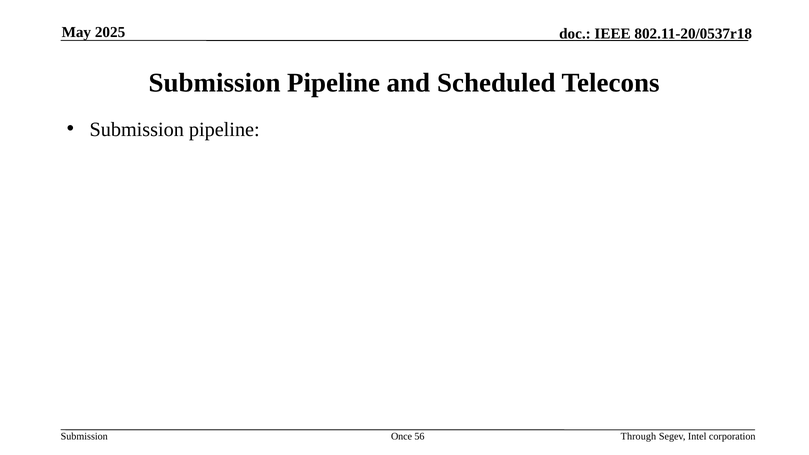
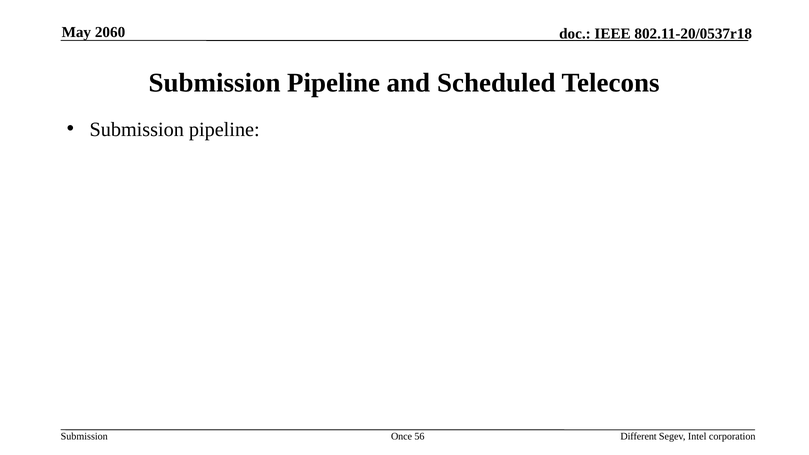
2025: 2025 -> 2060
Through: Through -> Different
